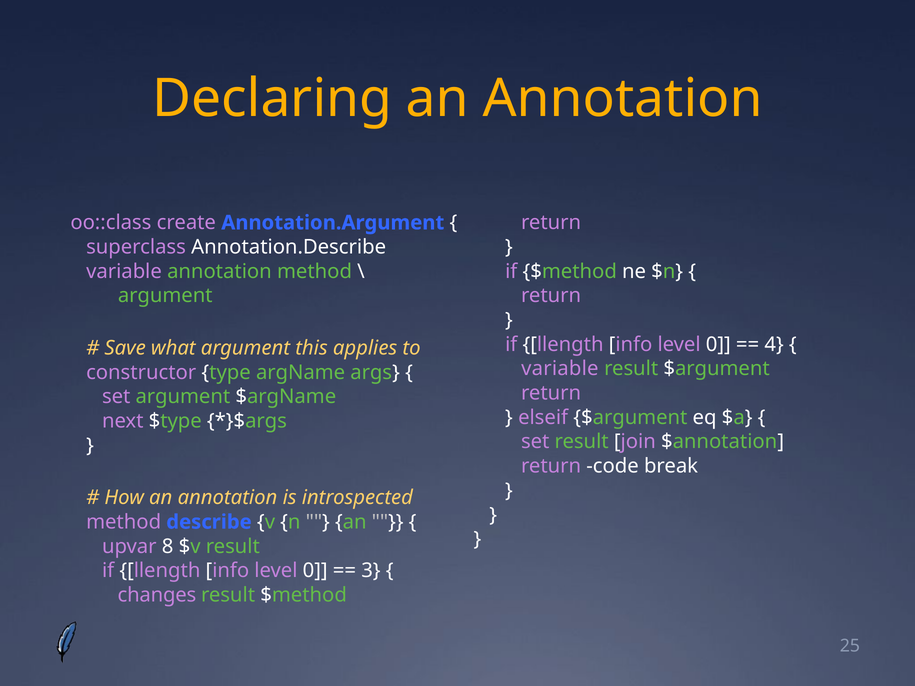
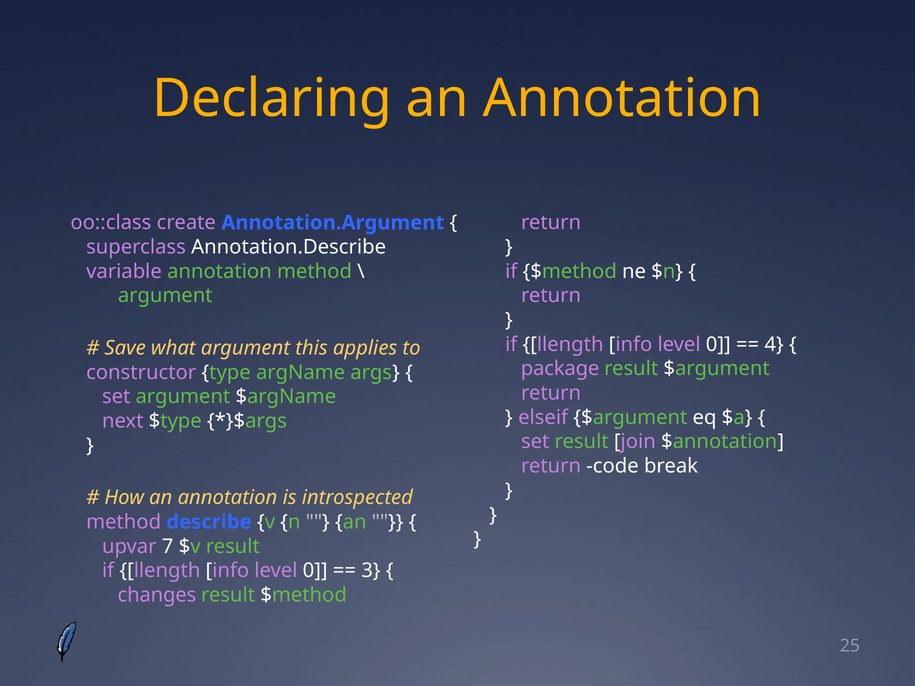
variable at (560, 369): variable -> package
8: 8 -> 7
